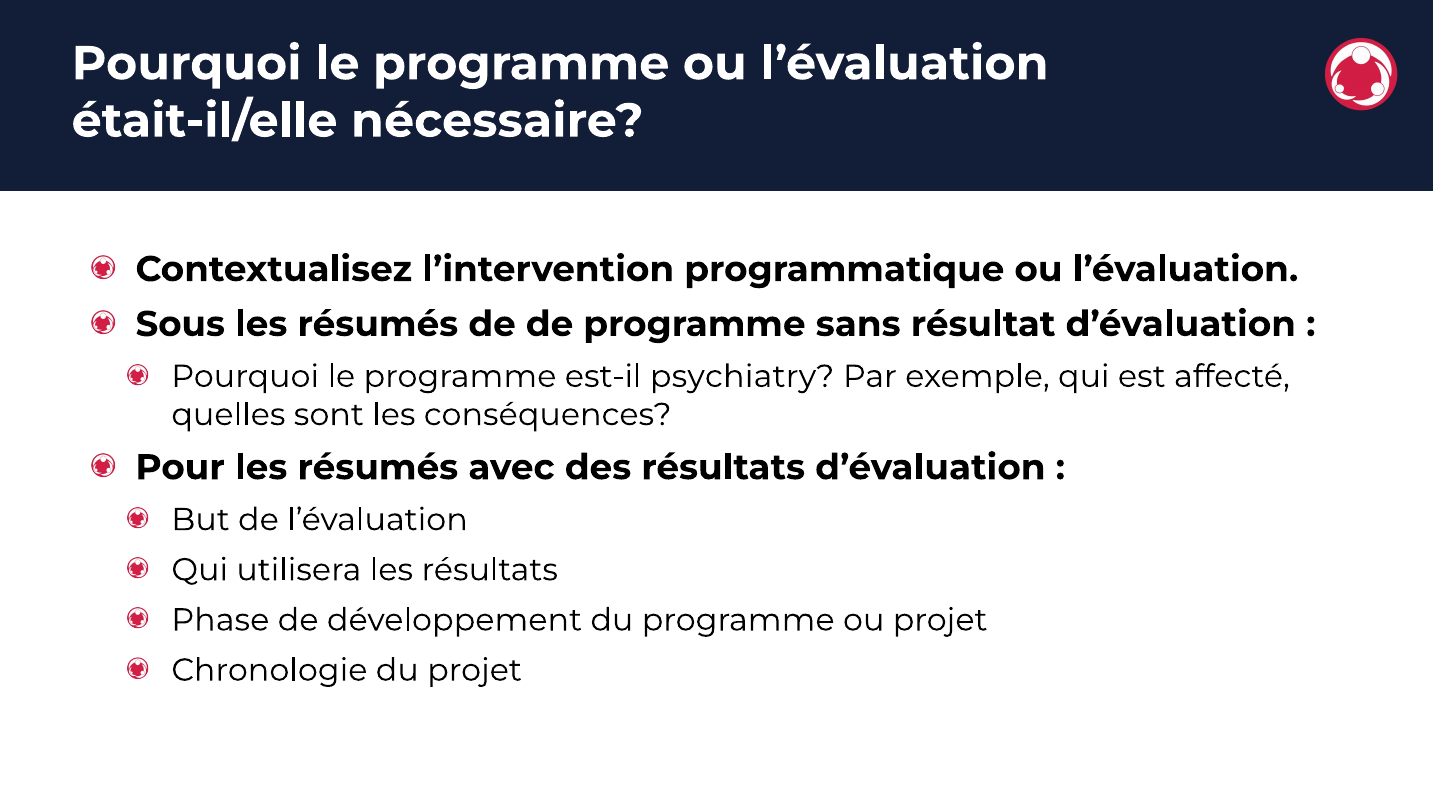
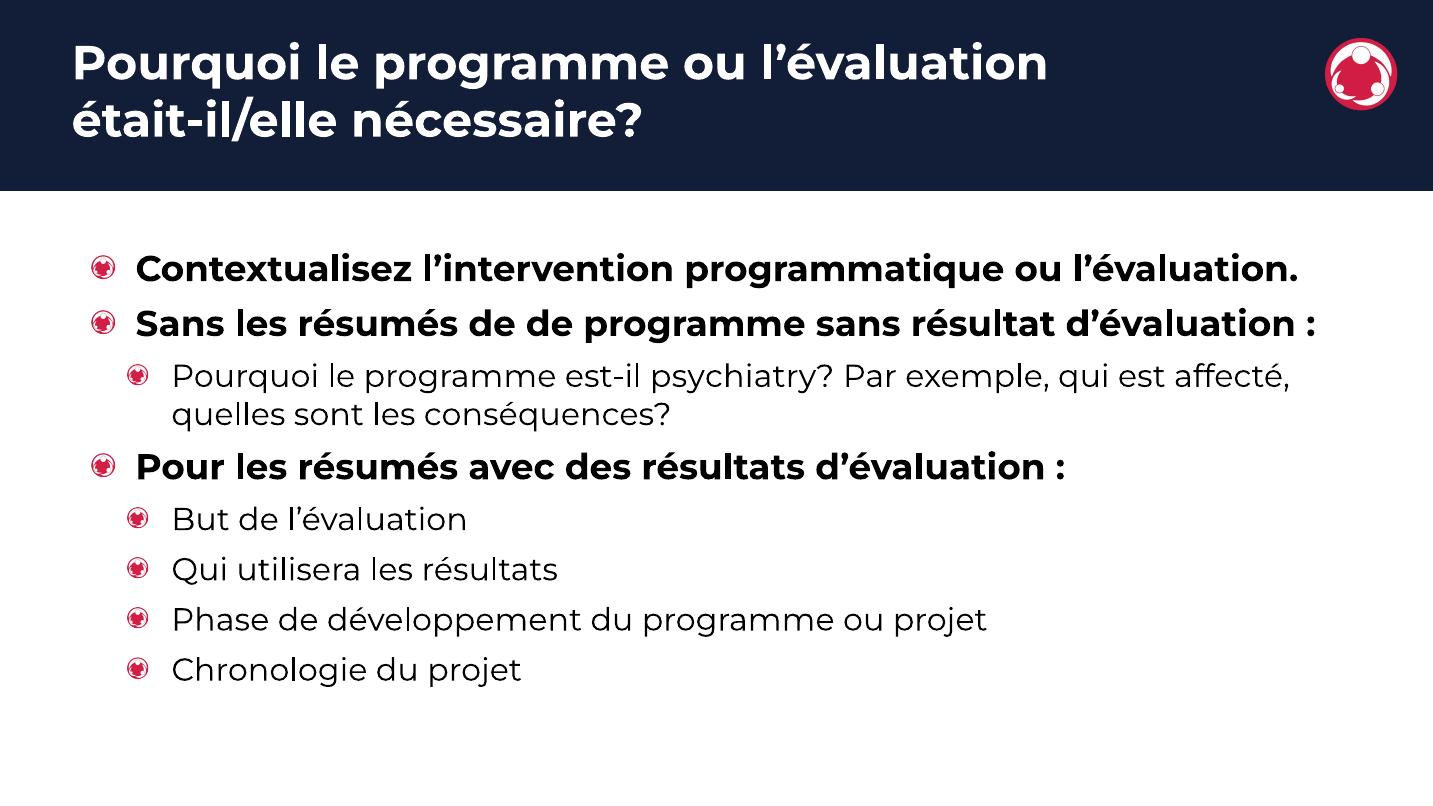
Sous at (180, 324): Sous -> Sans
